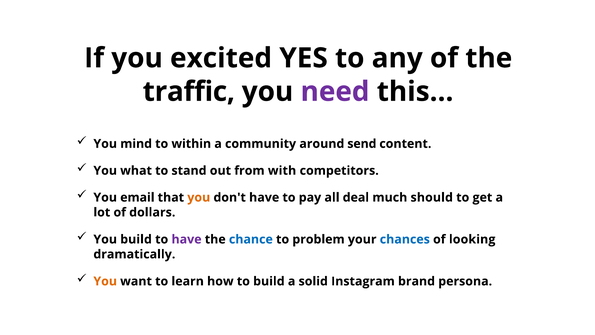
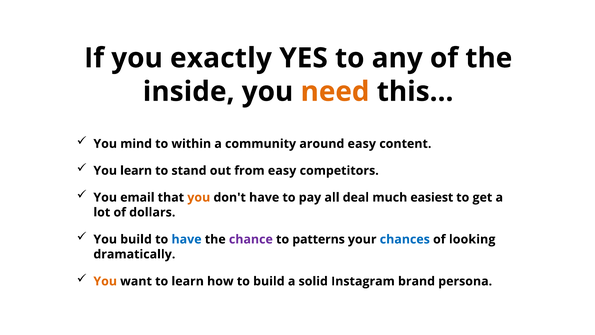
excited: excited -> exactly
traffic: traffic -> inside
need colour: purple -> orange
around send: send -> easy
You what: what -> learn
from with: with -> easy
should: should -> easiest
have at (187, 239) colour: purple -> blue
chance colour: blue -> purple
problem: problem -> patterns
